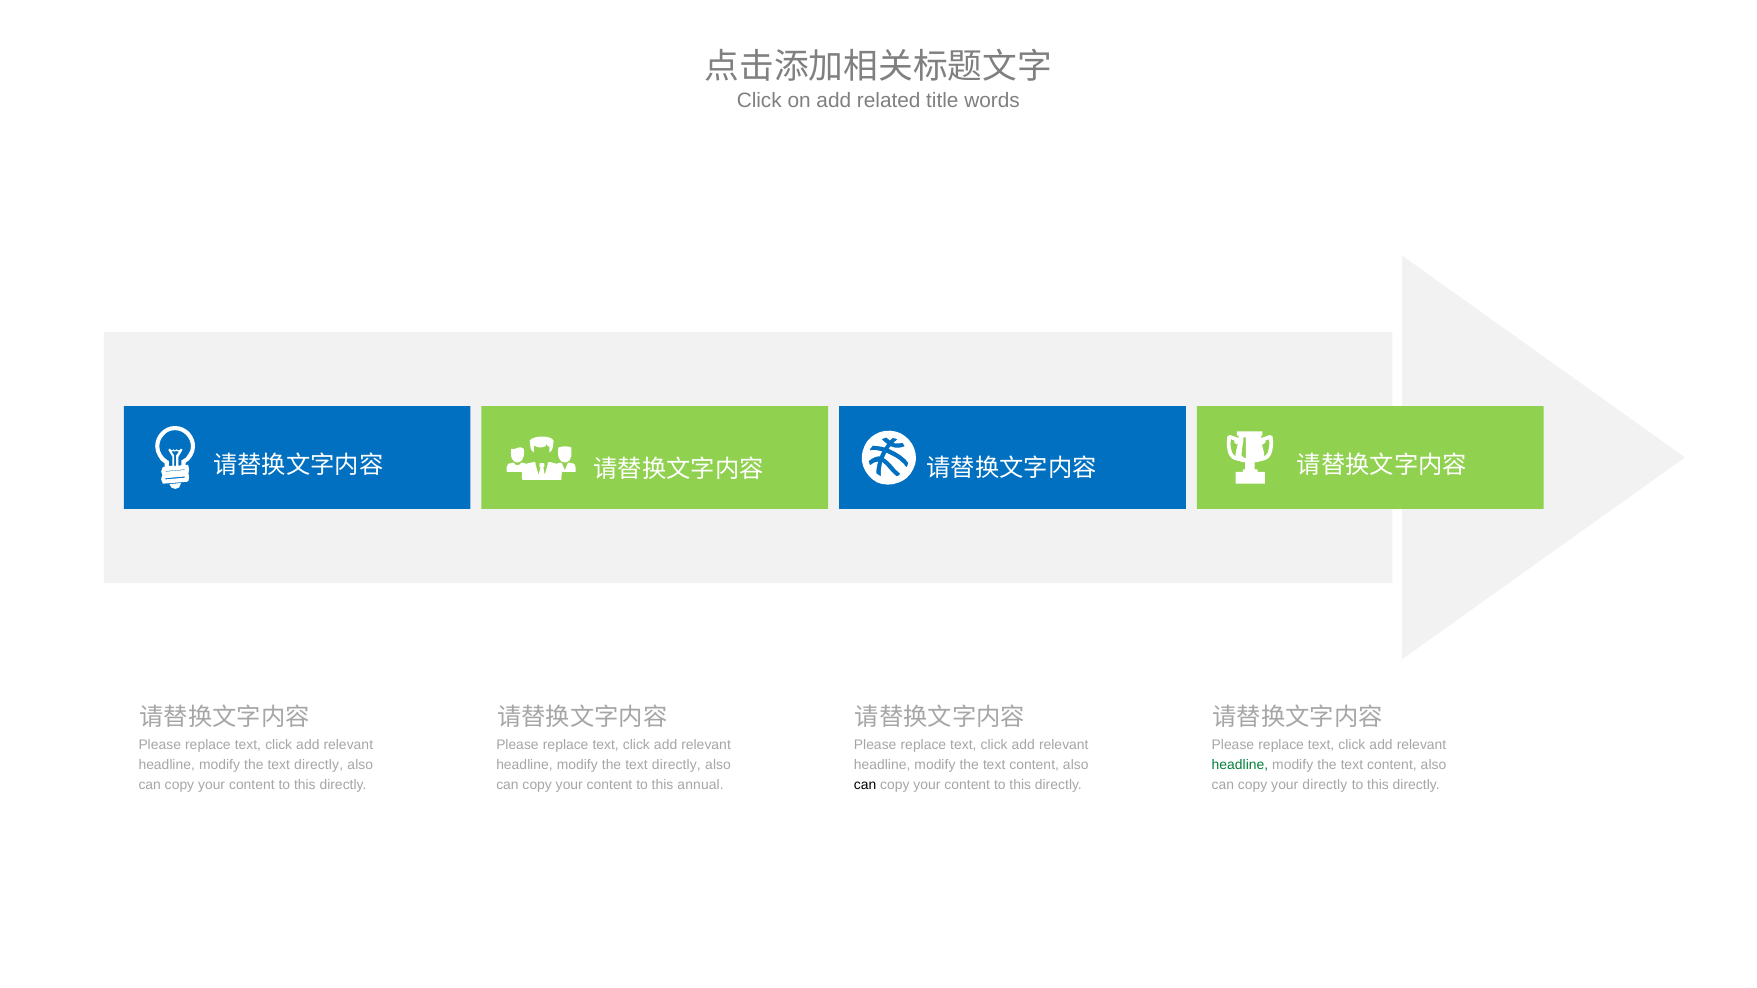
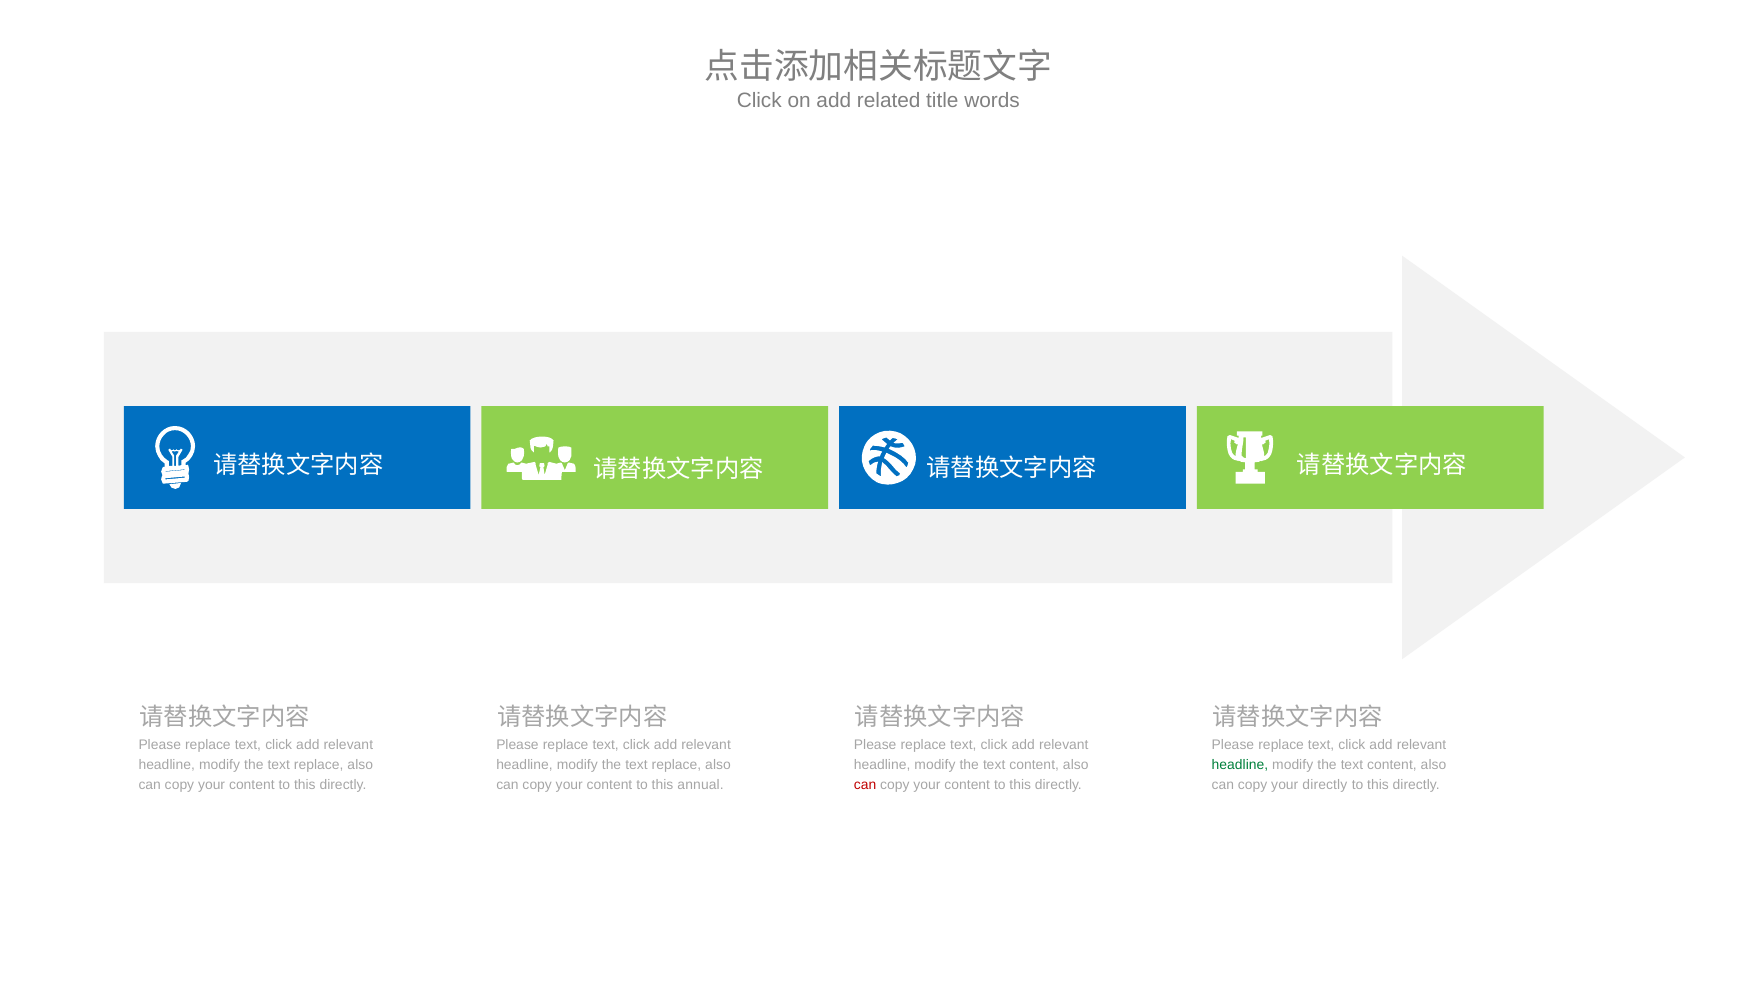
directly at (319, 765): directly -> replace
directly at (676, 765): directly -> replace
can at (865, 785) colour: black -> red
